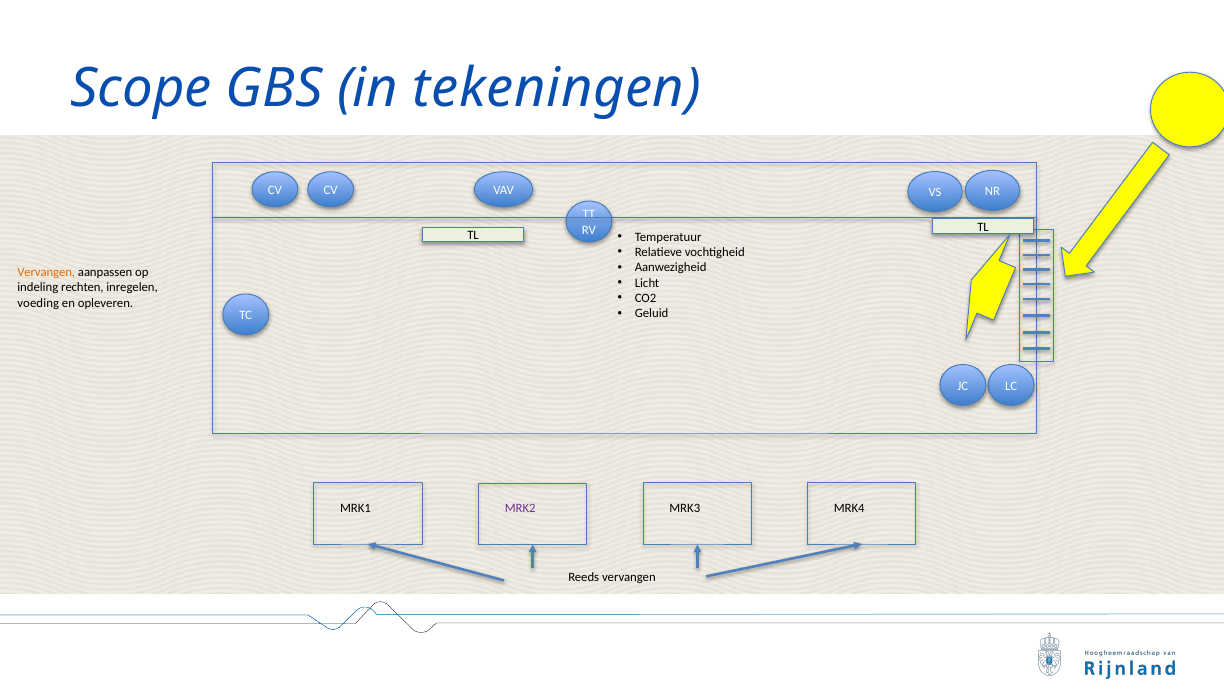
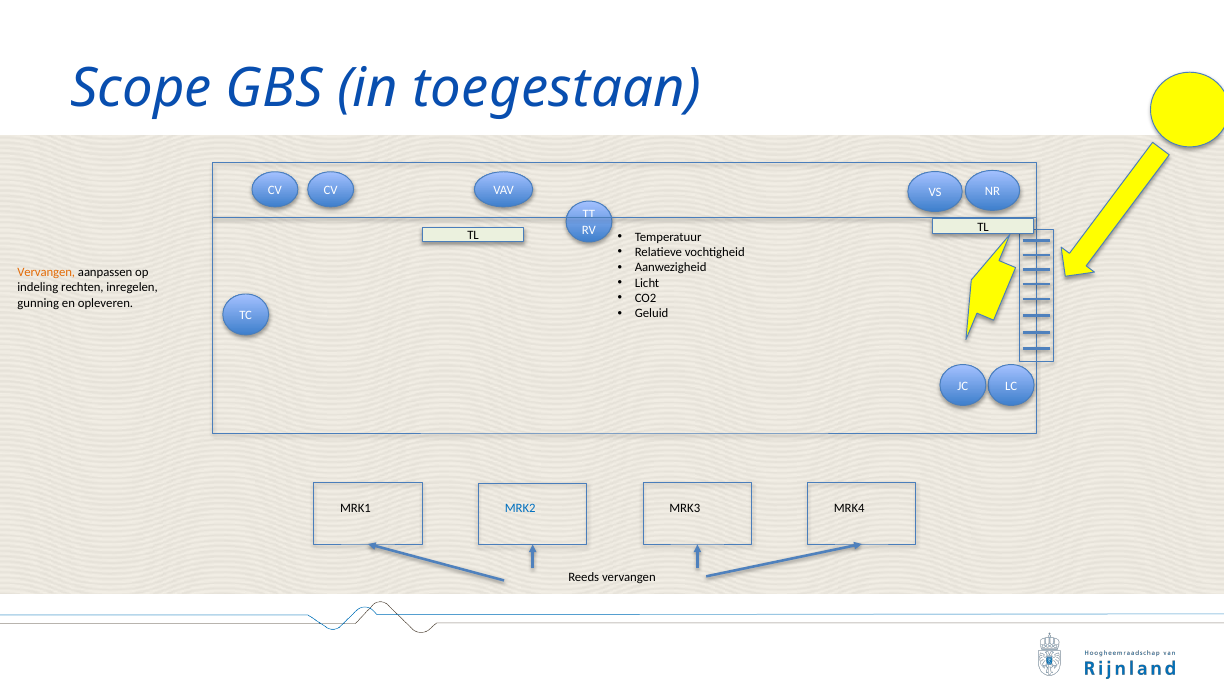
tekeningen: tekeningen -> toegestaan
voeding: voeding -> gunning
MRK2 colour: purple -> blue
